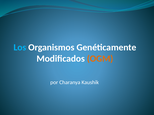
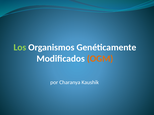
Los colour: light blue -> light green
